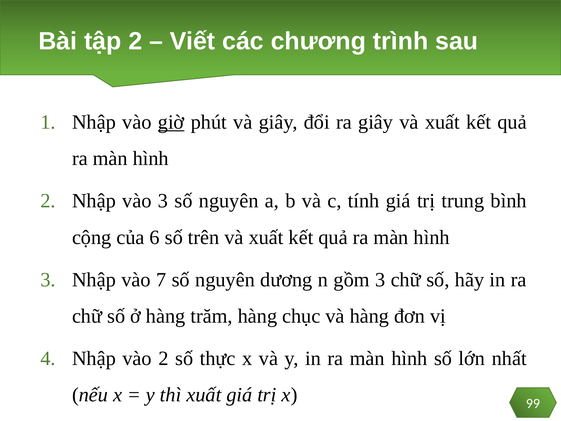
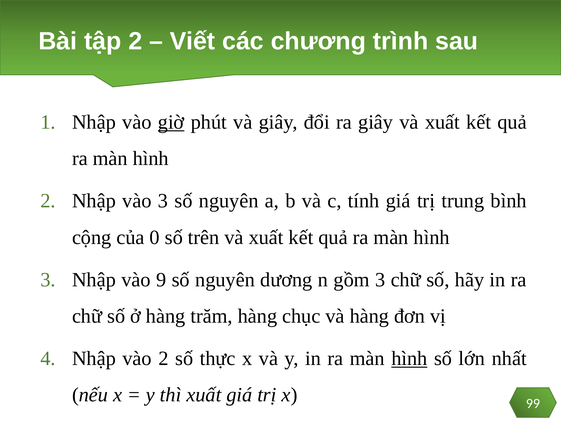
6: 6 -> 0
7: 7 -> 9
hình at (409, 358) underline: none -> present
